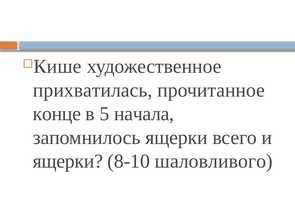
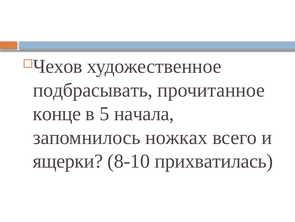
Кише: Кише -> Чехов
прихватилась: прихватилась -> подбрасывать
запомнилось ящерки: ящерки -> ножках
шаловливого: шаловливого -> прихватилась
